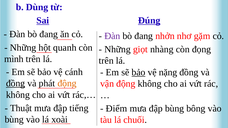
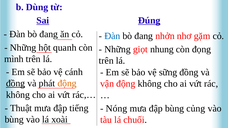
Đàn at (112, 36) colour: purple -> blue
nhàng: nhàng -> nhung
bảo at (138, 73) underline: present -> none
nặng: nặng -> sững
Điểm: Điểm -> Nóng
bông: bông -> củng
